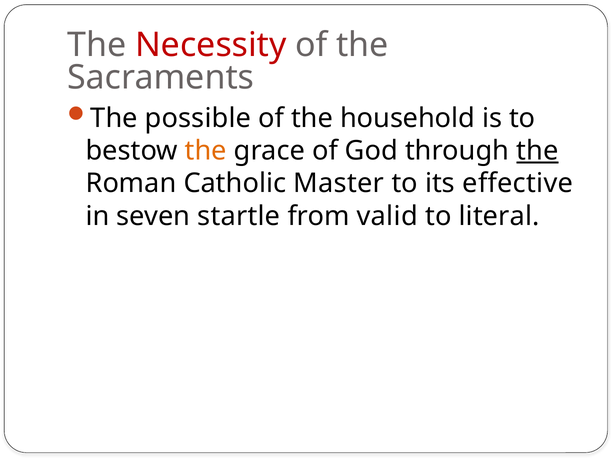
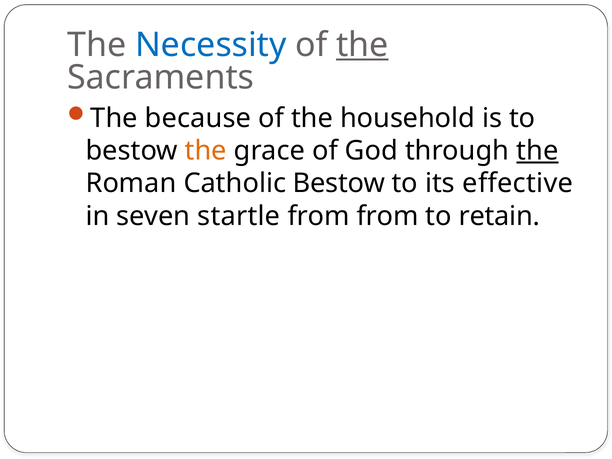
Necessity colour: red -> blue
the at (362, 45) underline: none -> present
possible: possible -> because
Catholic Master: Master -> Bestow
from valid: valid -> from
literal: literal -> retain
